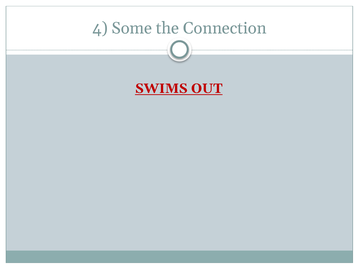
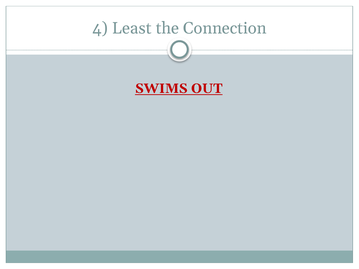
Some: Some -> Least
